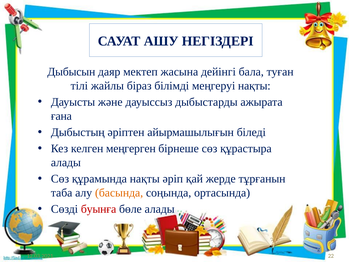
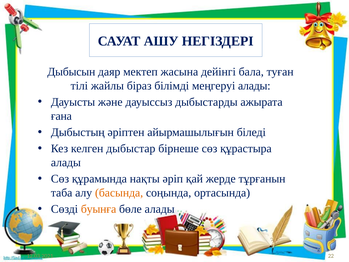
меңгеруі нақты: нақты -> алады
меңгерген: меңгерген -> дыбыстар
буынға colour: red -> orange
